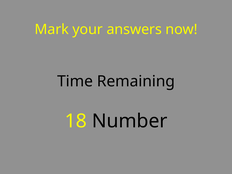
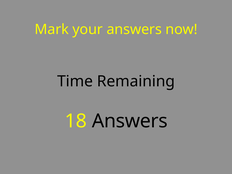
18 Number: Number -> Answers
